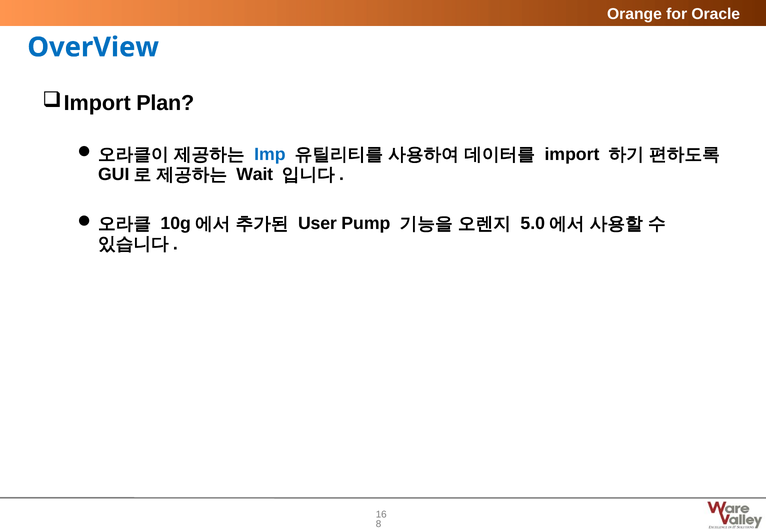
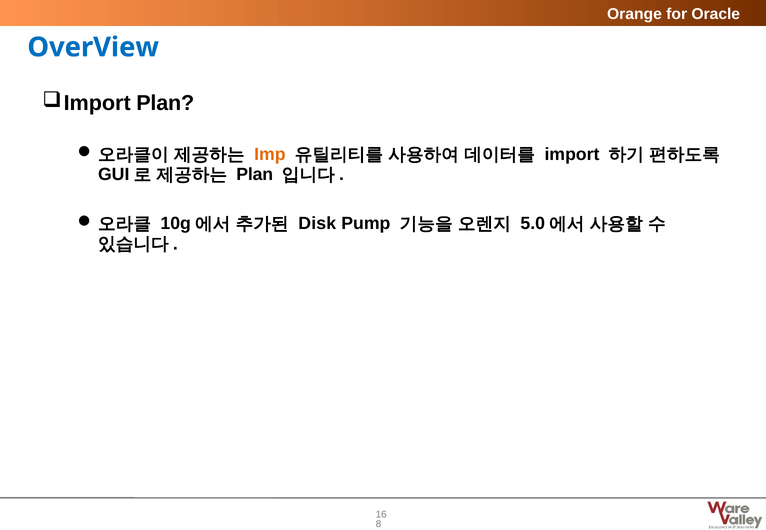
Imp colour: blue -> orange
Wait at (255, 175): Wait -> Plan
User: User -> Disk
